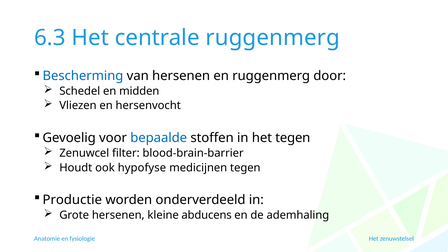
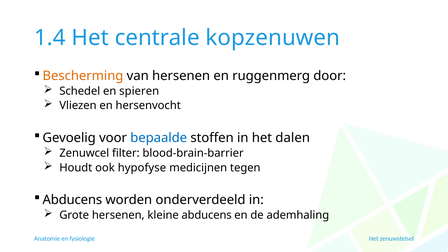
6.3: 6.3 -> 1.4
centrale ruggenmerg: ruggenmerg -> kopzenuwen
Bescherming colour: blue -> orange
midden: midden -> spieren
het tegen: tegen -> dalen
Productie at (72, 200): Productie -> Abducens
